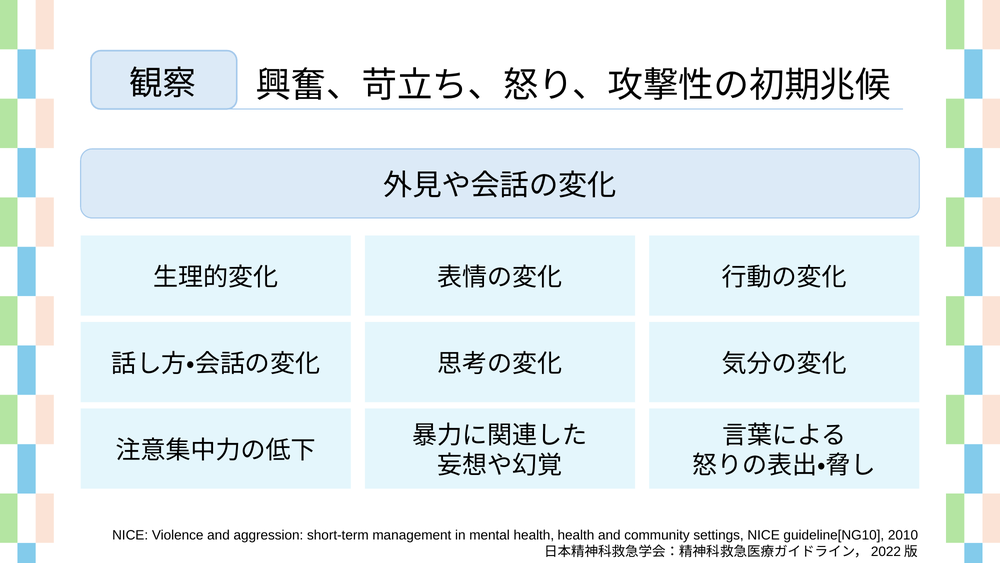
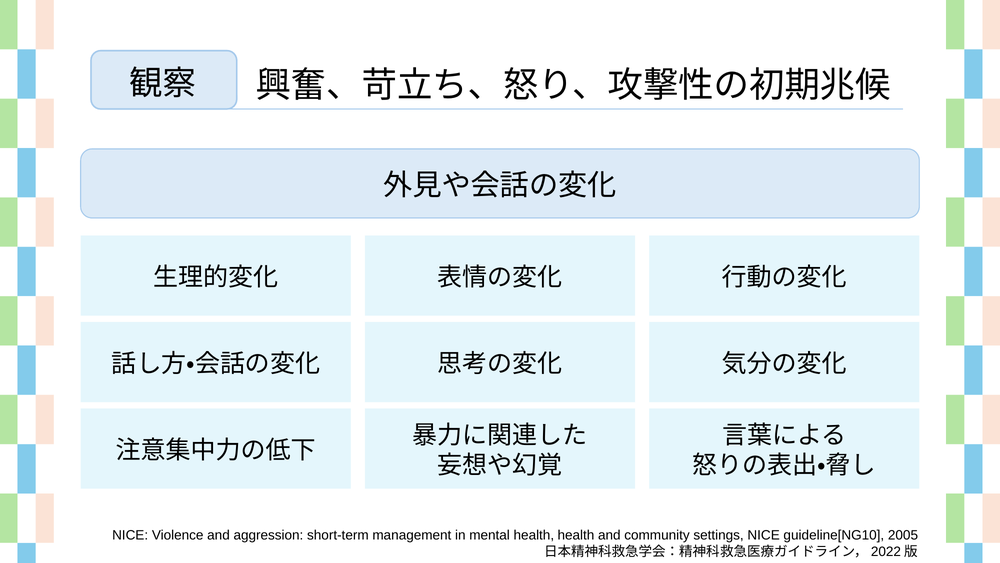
2010: 2010 -> 2005
